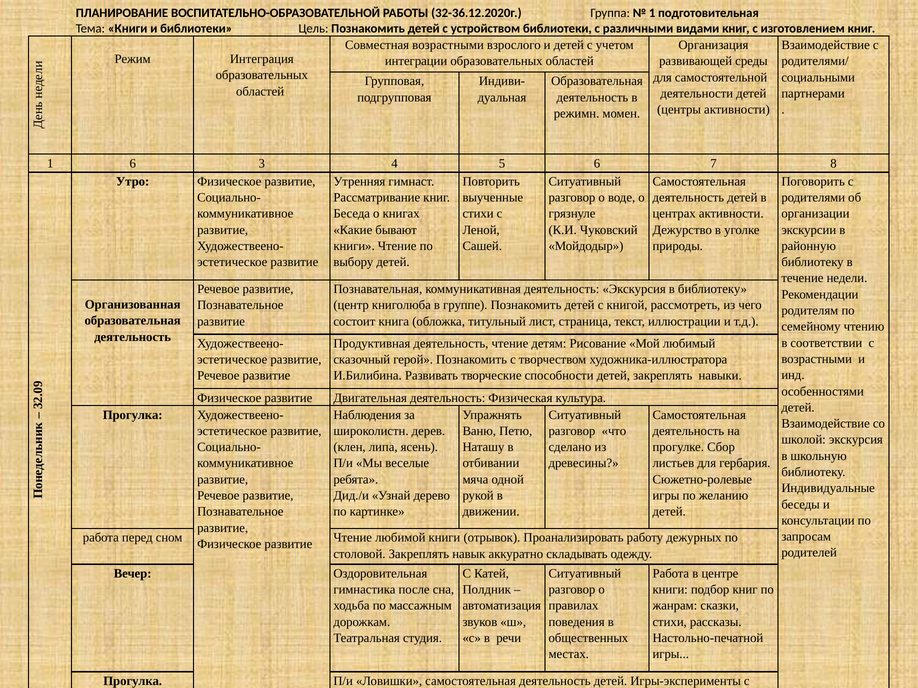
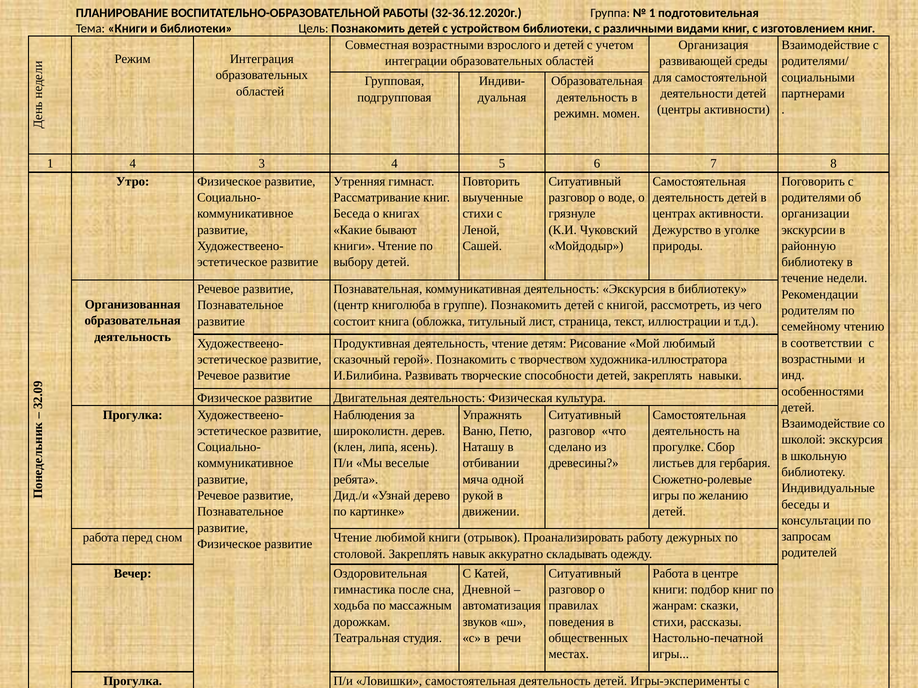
1 6: 6 -> 4
Полдник: Полдник -> Дневной
